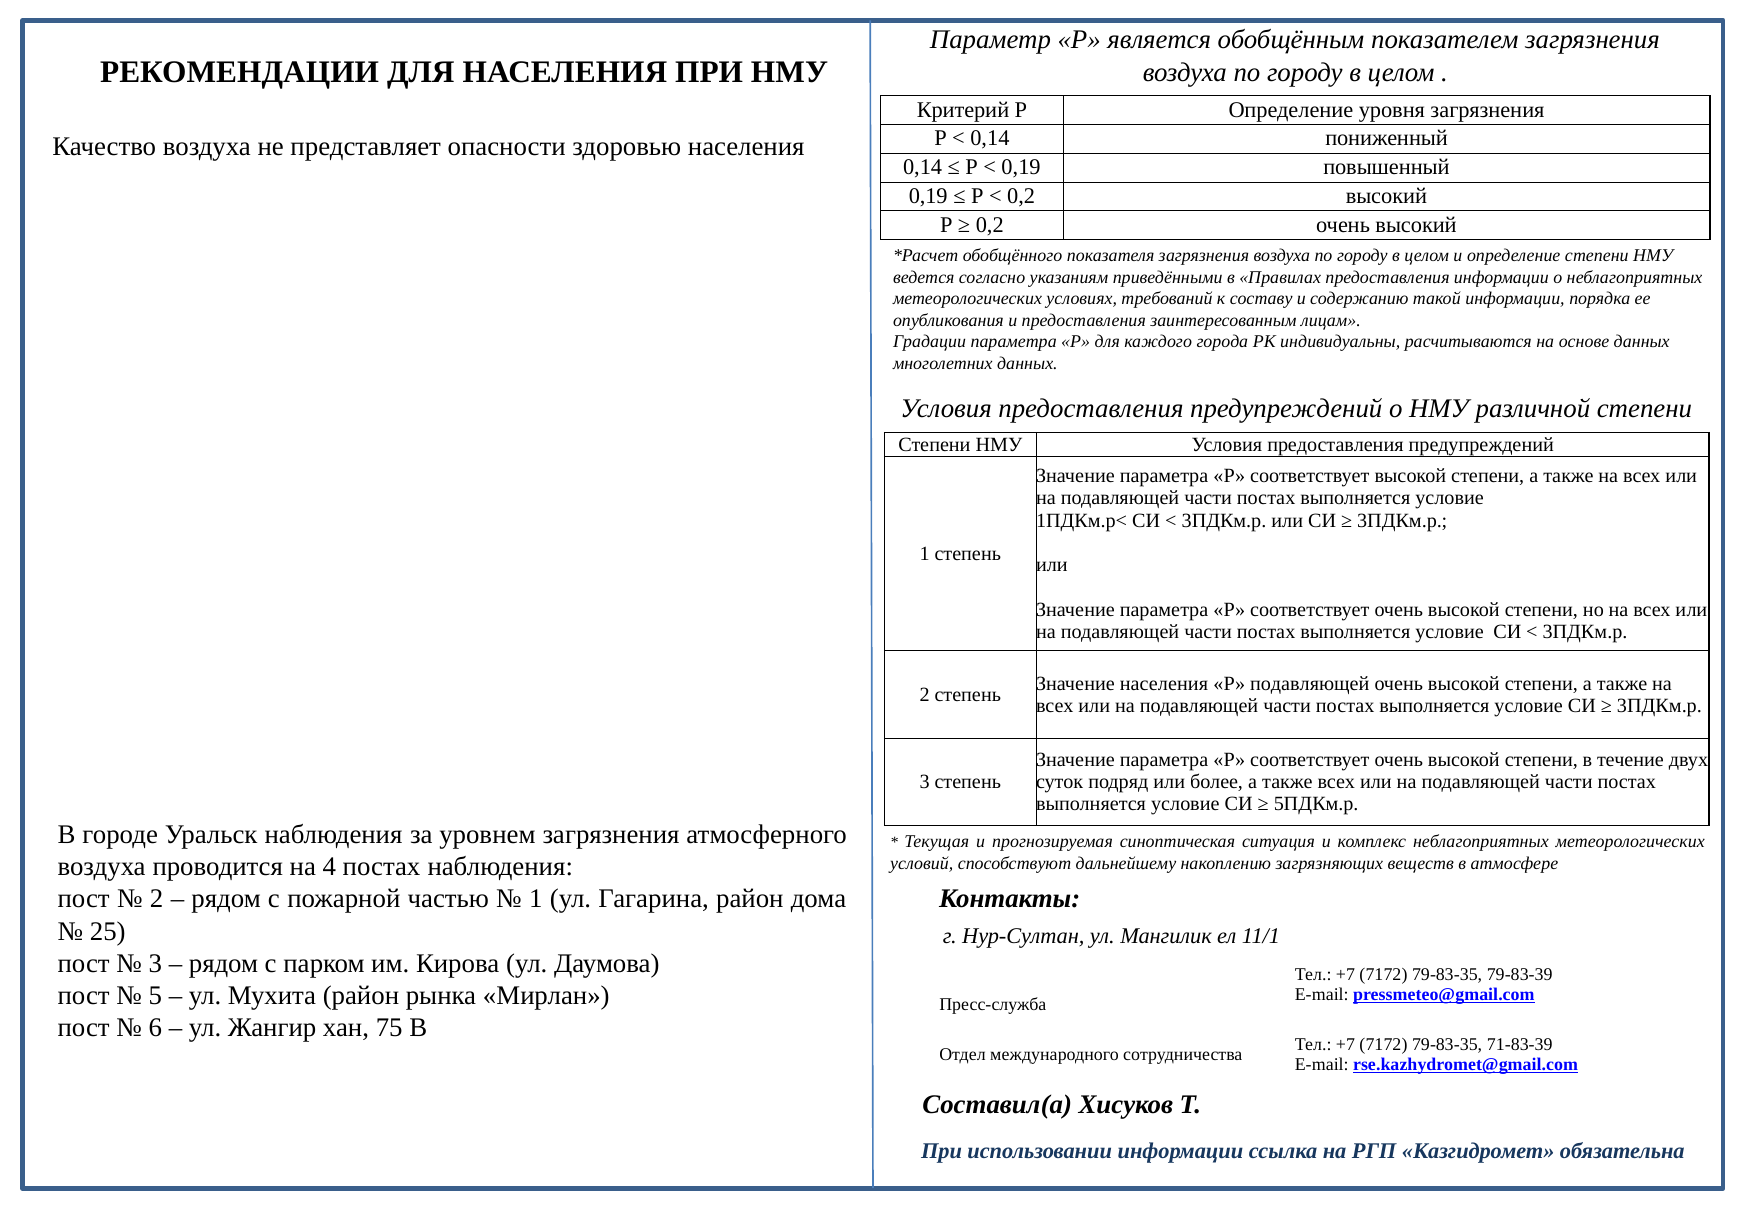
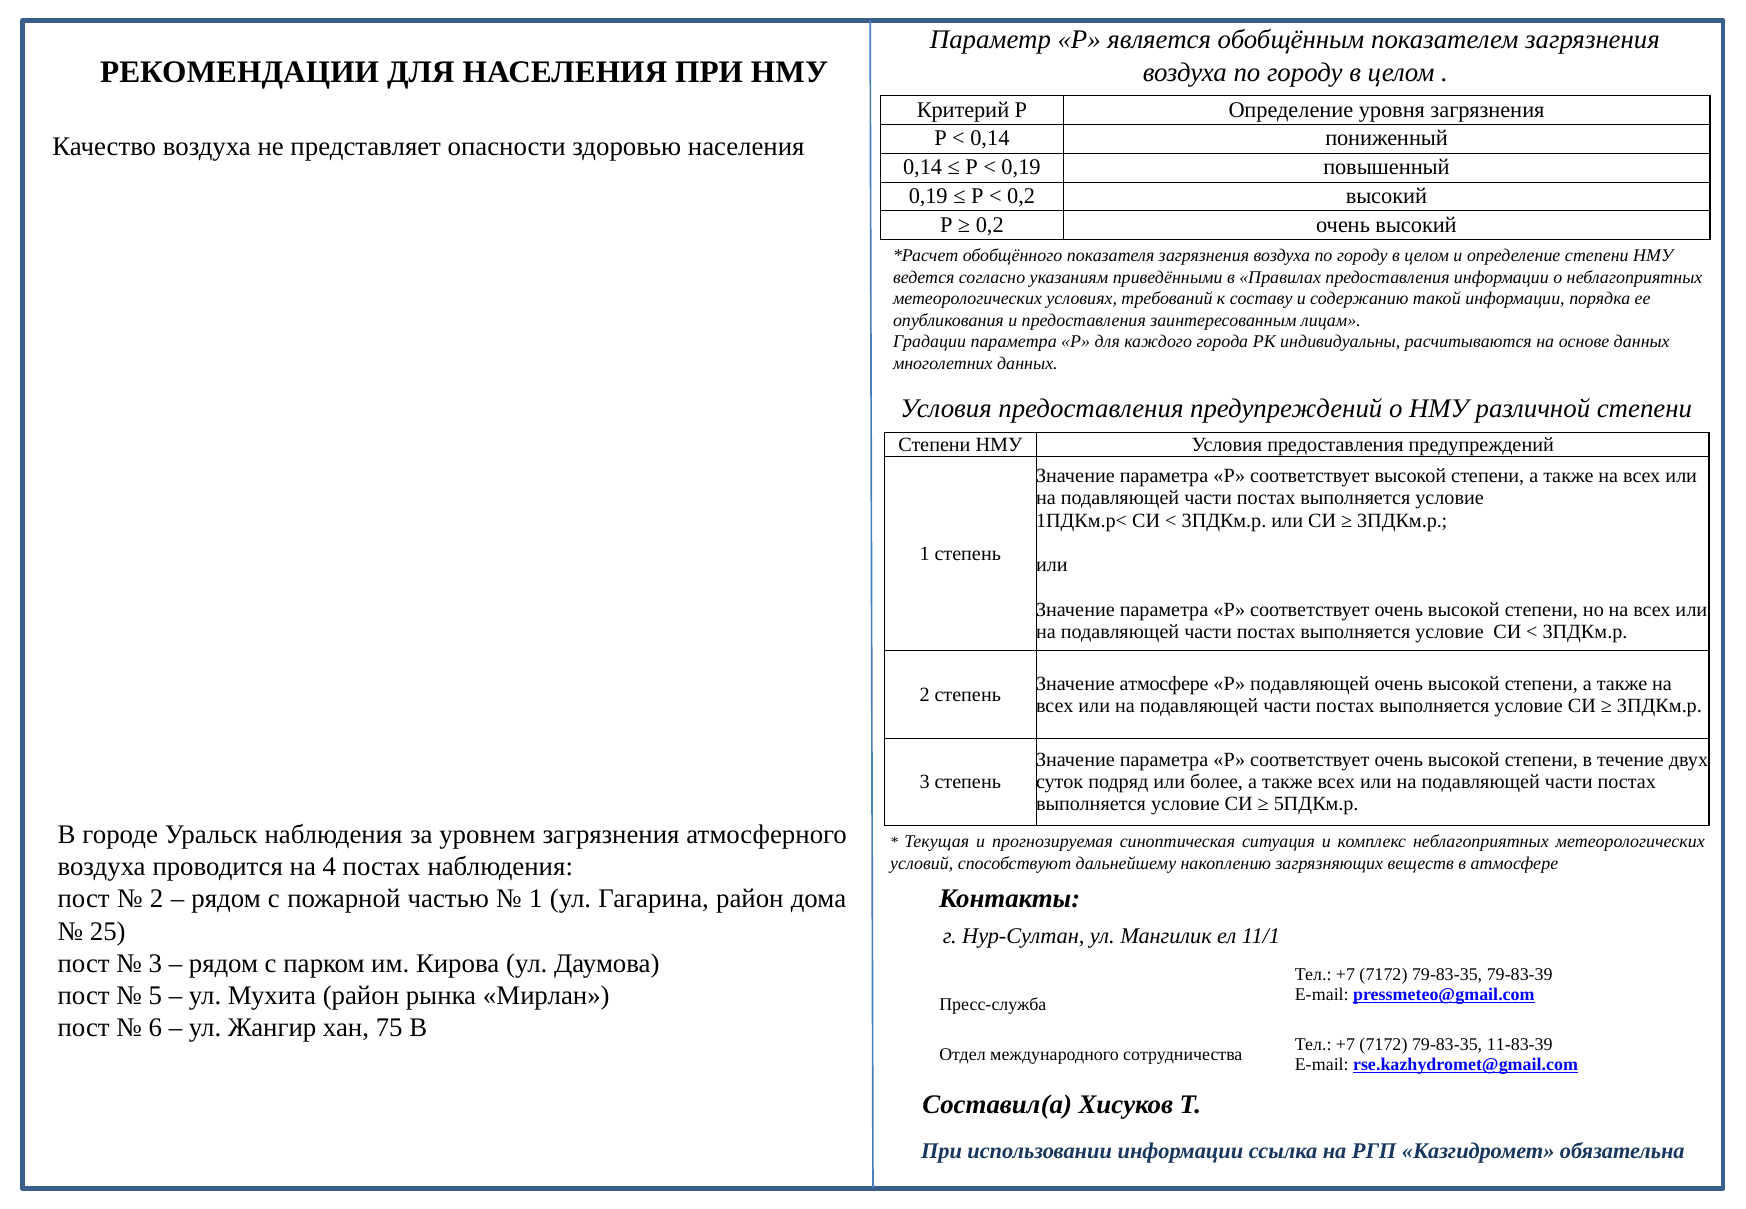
Значение населения: населения -> атмосфере
71-83-39: 71-83-39 -> 11-83-39
